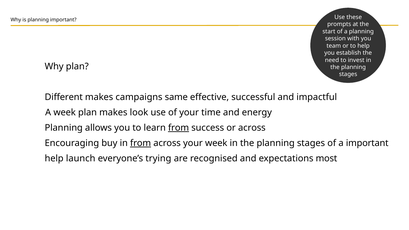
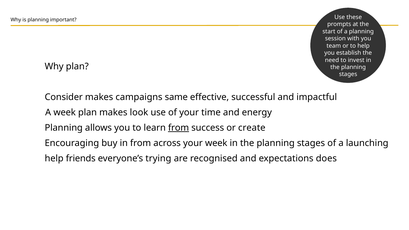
Different: Different -> Consider
or across: across -> create
from at (141, 143) underline: present -> none
a important: important -> launching
launch: launch -> friends
most: most -> does
